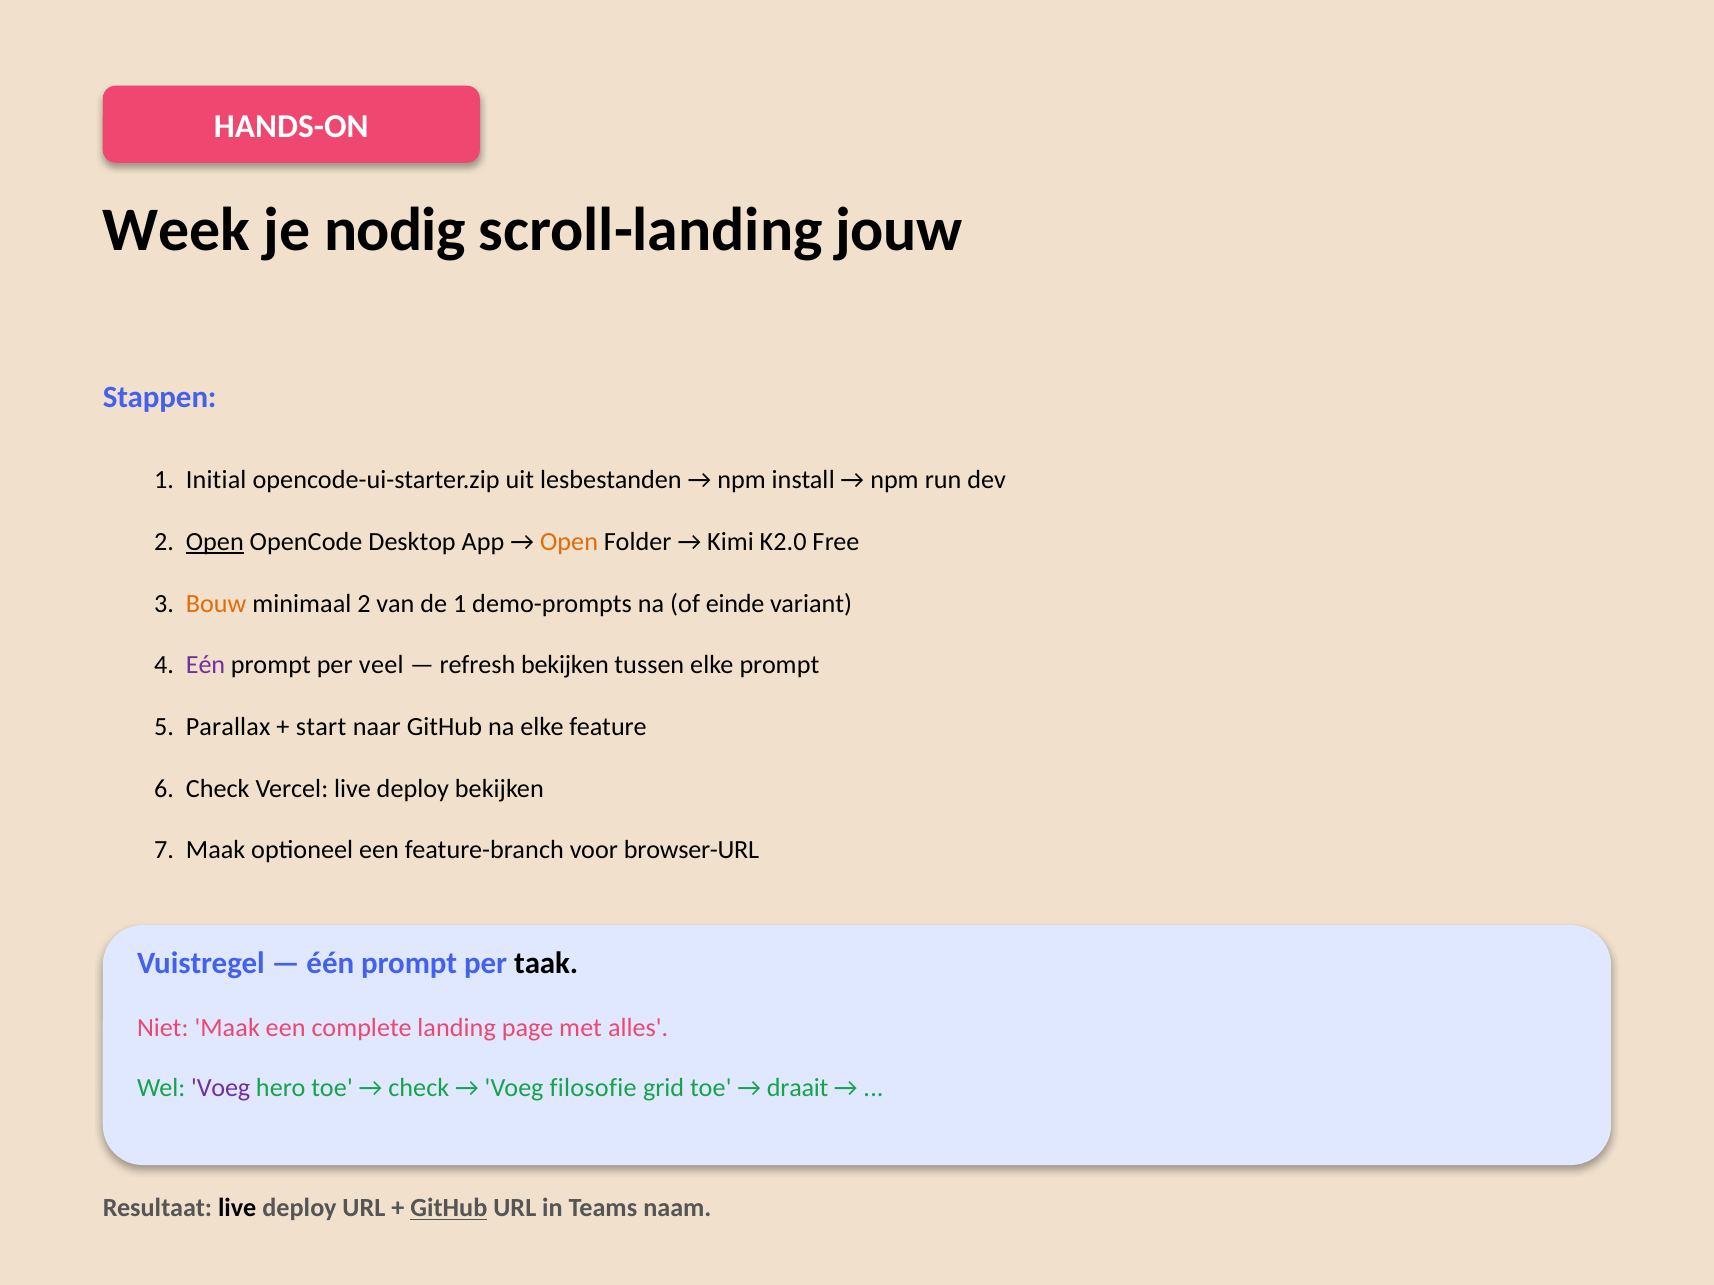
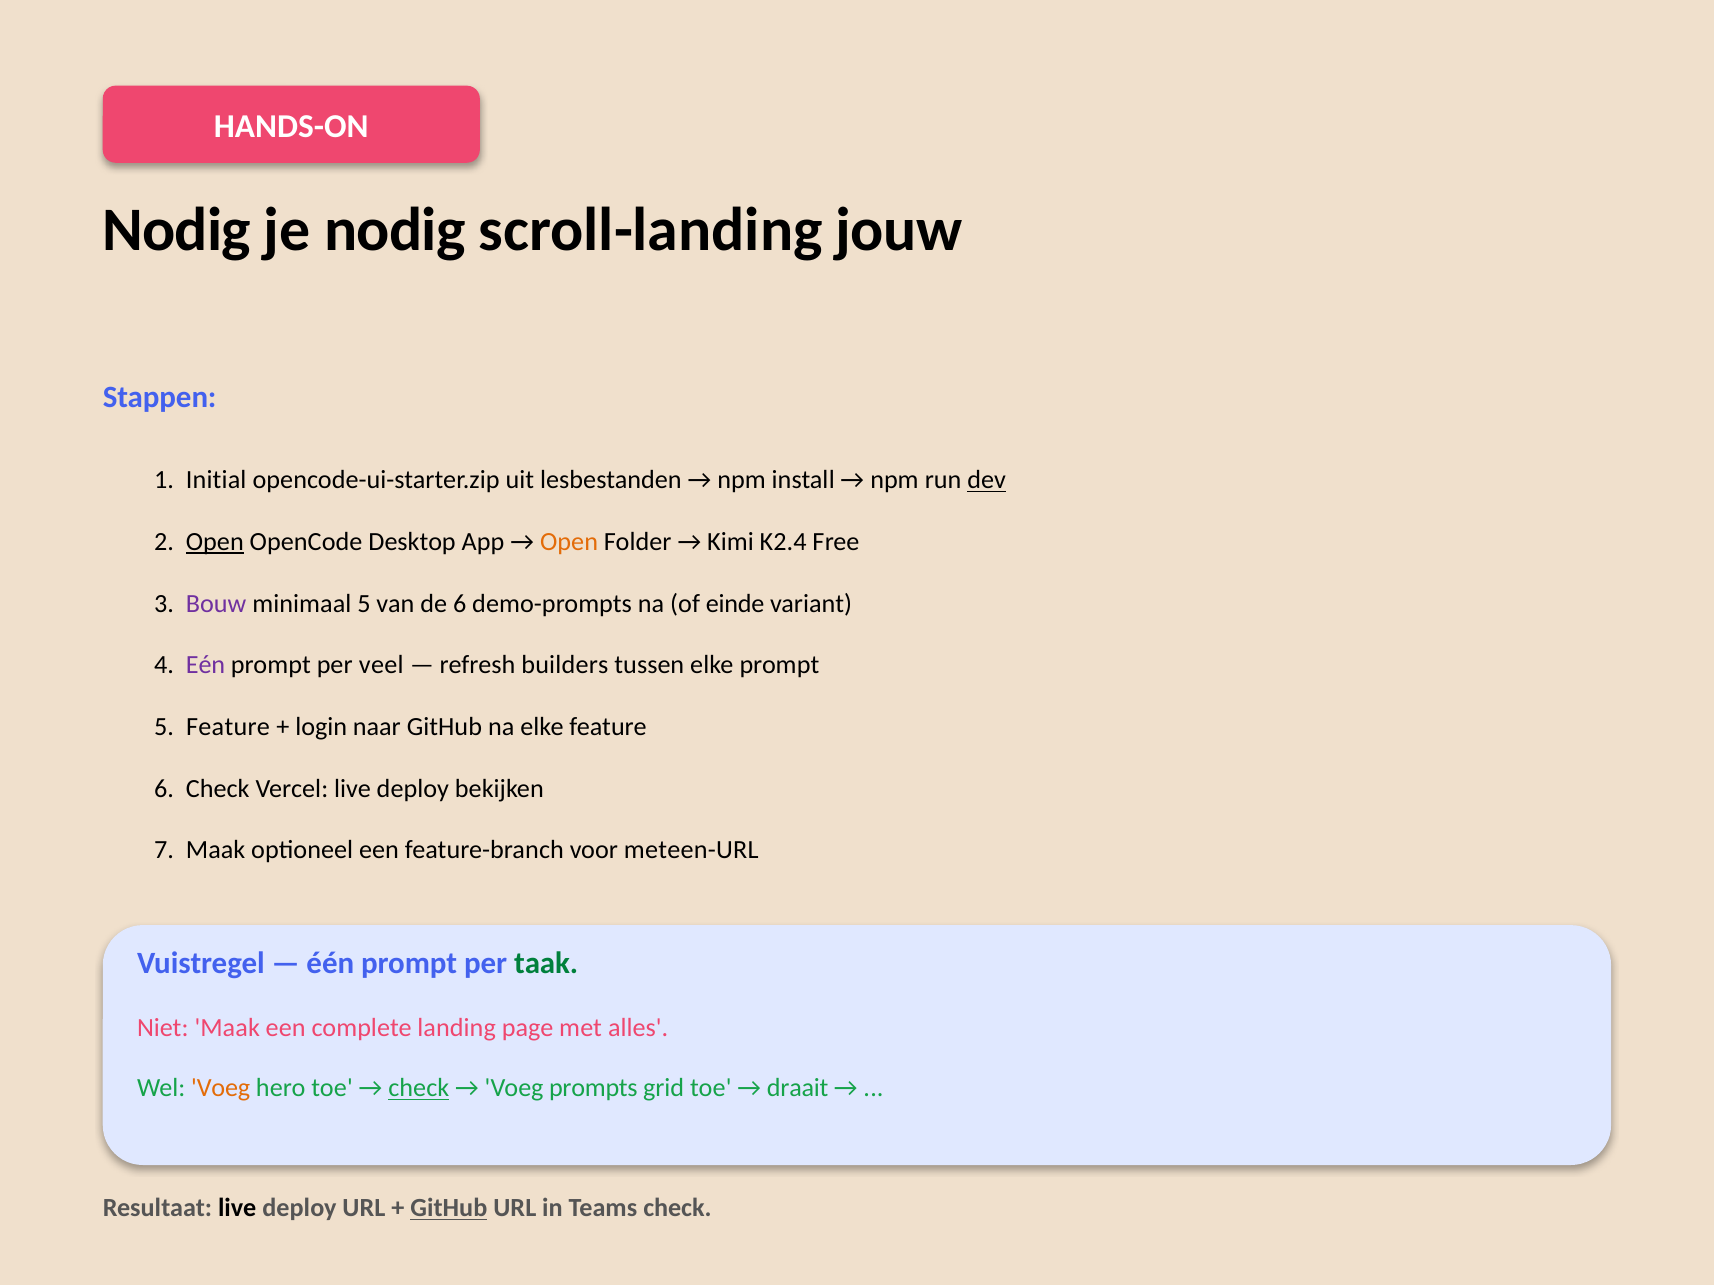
Week at (176, 230): Week -> Nodig
dev underline: none -> present
K2.0: K2.0 -> K2.4
Bouw colour: orange -> purple
minimaal 2: 2 -> 5
de 1: 1 -> 6
refresh bekijken: bekijken -> builders
5 Parallax: Parallax -> Feature
start: start -> login
browser-URL: browser-URL -> meteen-URL
taak colour: black -> green
Voeg at (221, 1089) colour: purple -> orange
check at (419, 1089) underline: none -> present
filosofie: filosofie -> prompts
Teams naam: naam -> check
